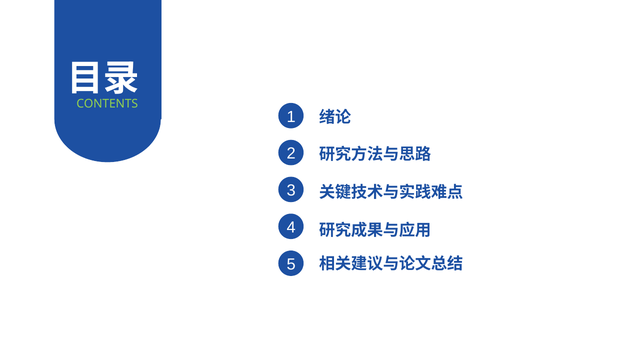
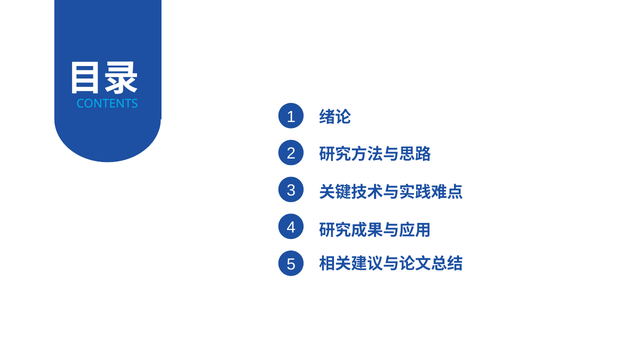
CONTENTS colour: light green -> light blue
